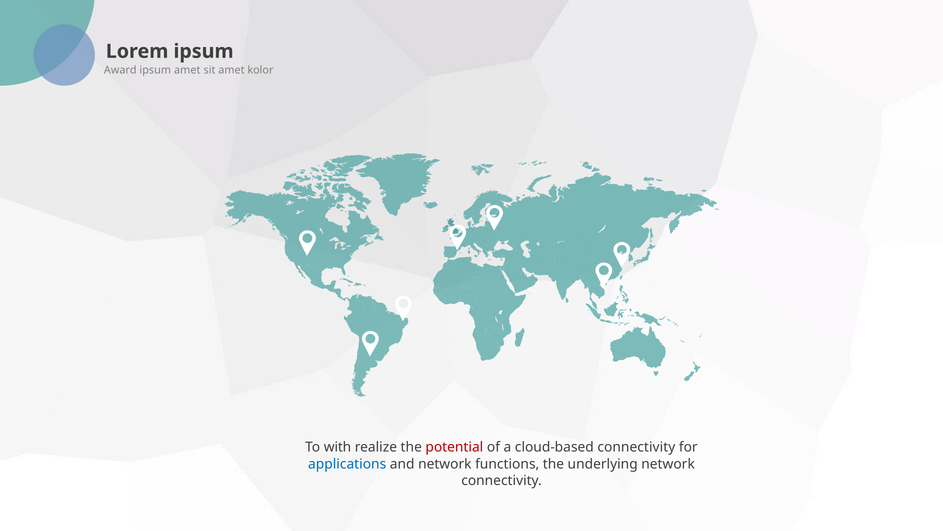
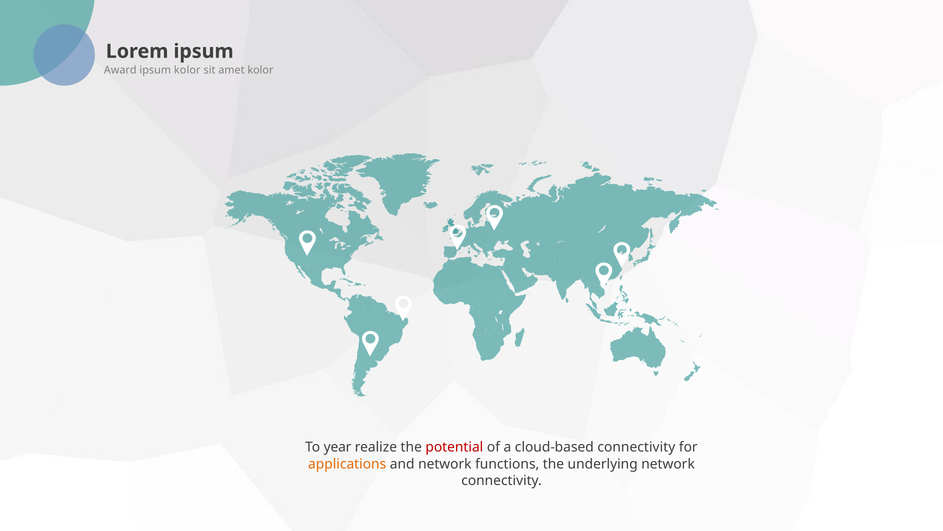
ipsum amet: amet -> kolor
with: with -> year
applications colour: blue -> orange
